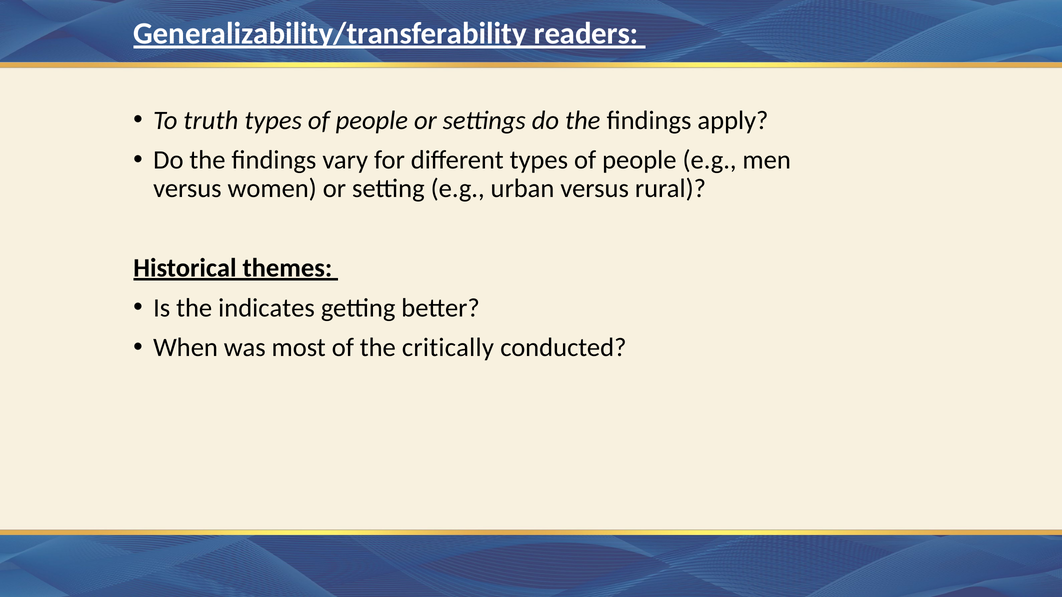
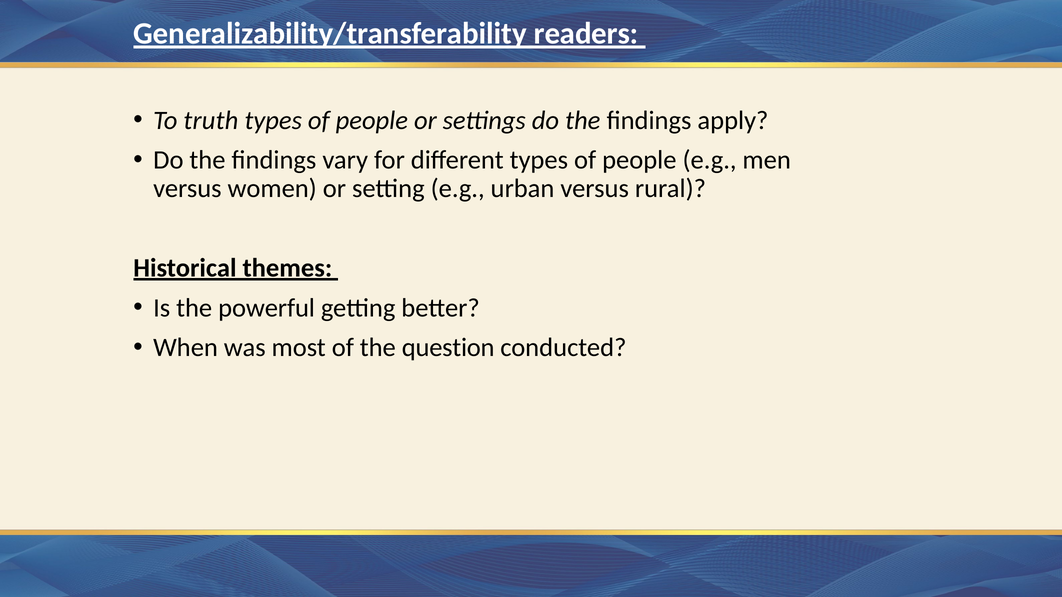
indicates: indicates -> powerful
critically: critically -> question
